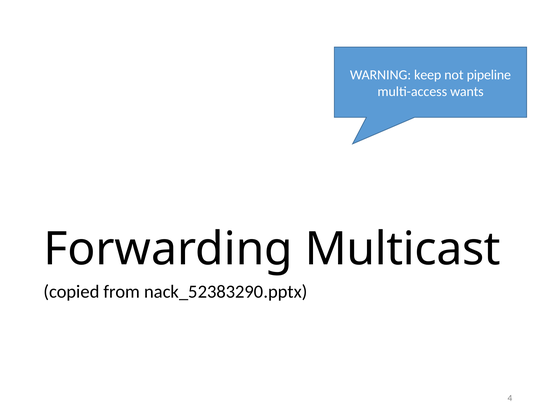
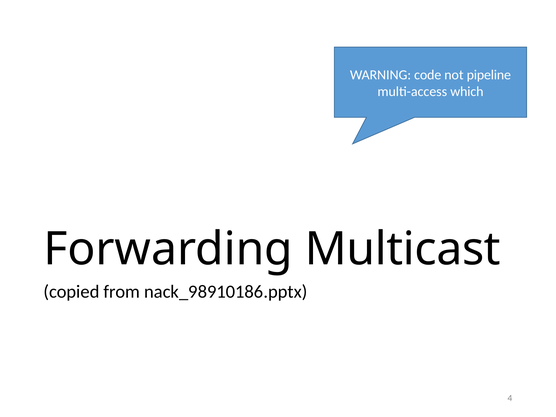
keep: keep -> code
wants: wants -> which
nack_52383290.pptx: nack_52383290.pptx -> nack_98910186.pptx
